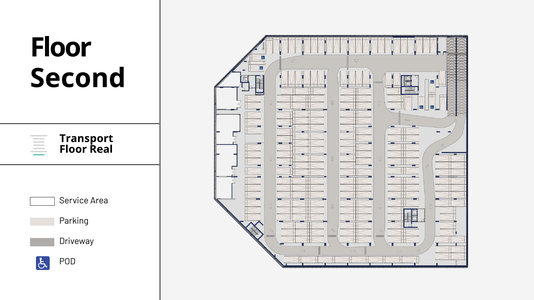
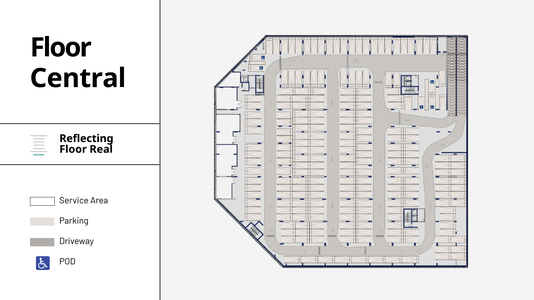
Second: Second -> Central
Transport: Transport -> Reflecting
